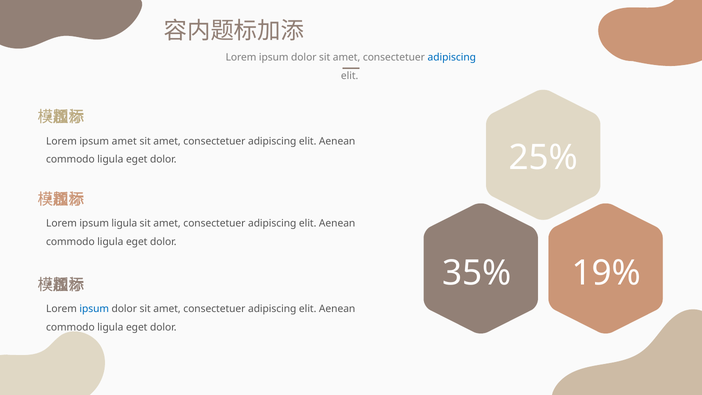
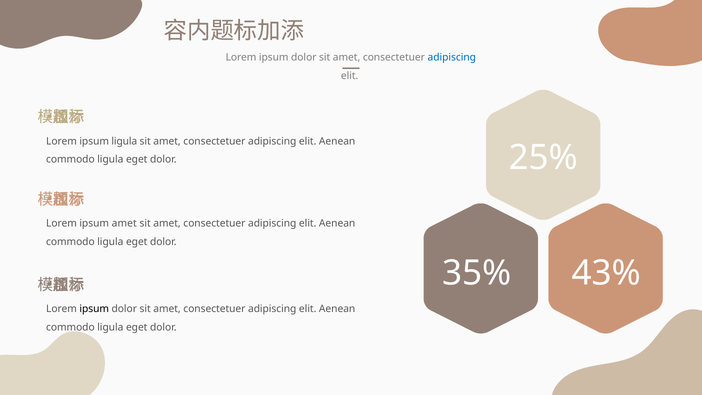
ipsum amet: amet -> ligula
ipsum ligula: ligula -> amet
19%: 19% -> 43%
ipsum at (94, 309) colour: blue -> black
